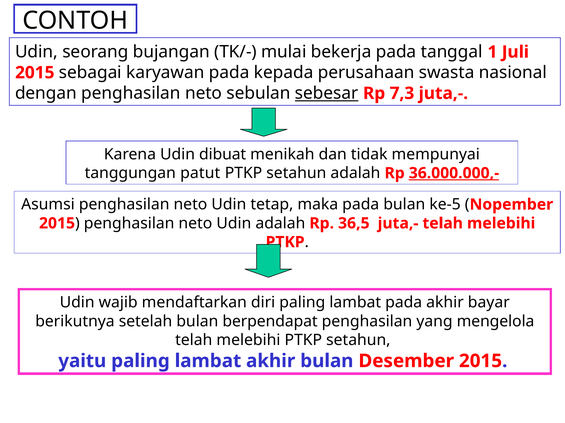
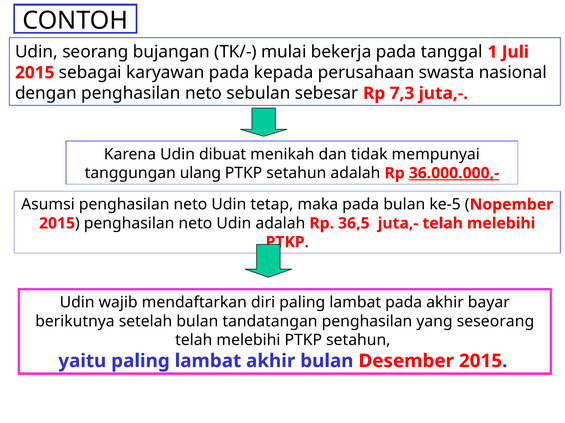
sebesar underline: present -> none
patut: patut -> ulang
berpendapat: berpendapat -> tandatangan
mengelola: mengelola -> seseorang
